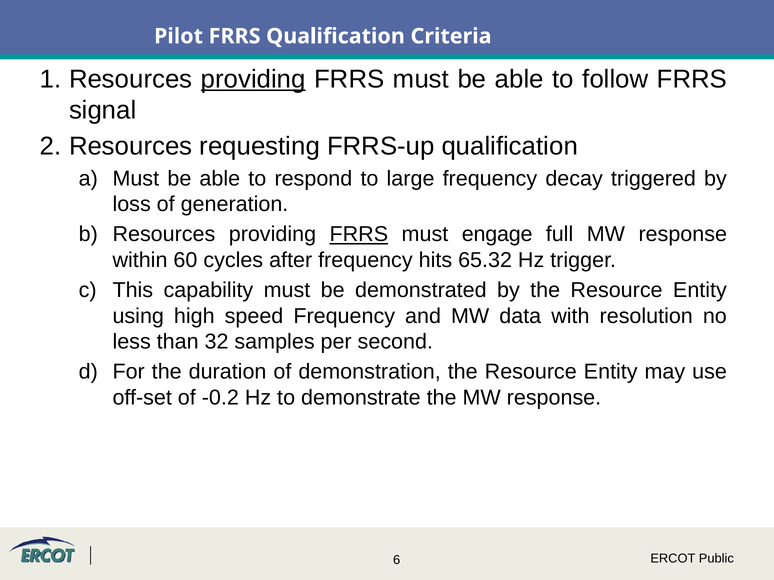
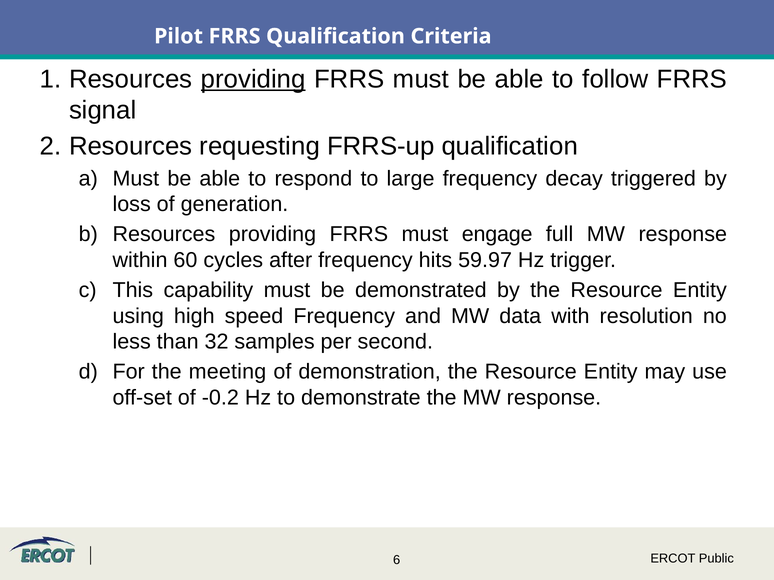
FRRS at (359, 235) underline: present -> none
65.32: 65.32 -> 59.97
duration: duration -> meeting
